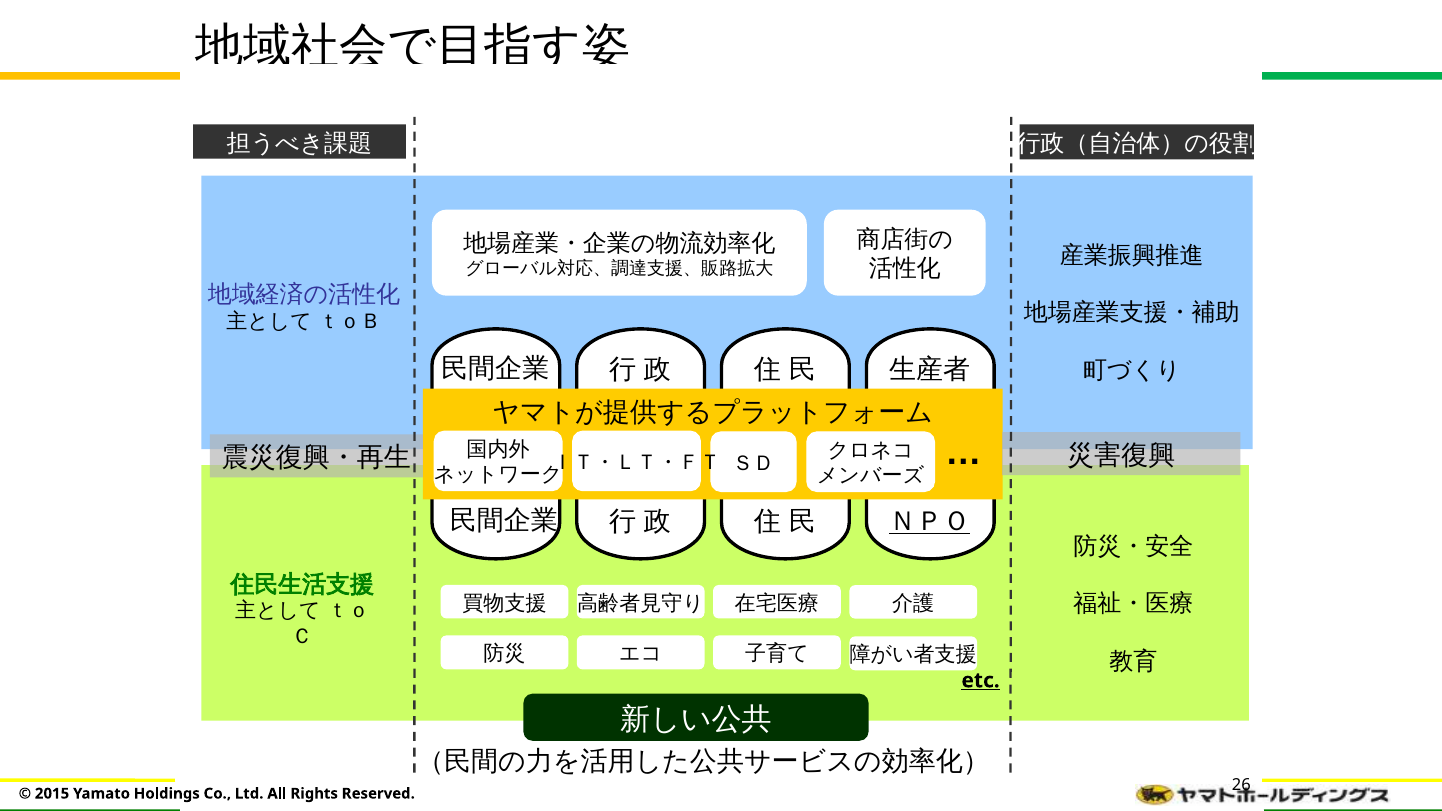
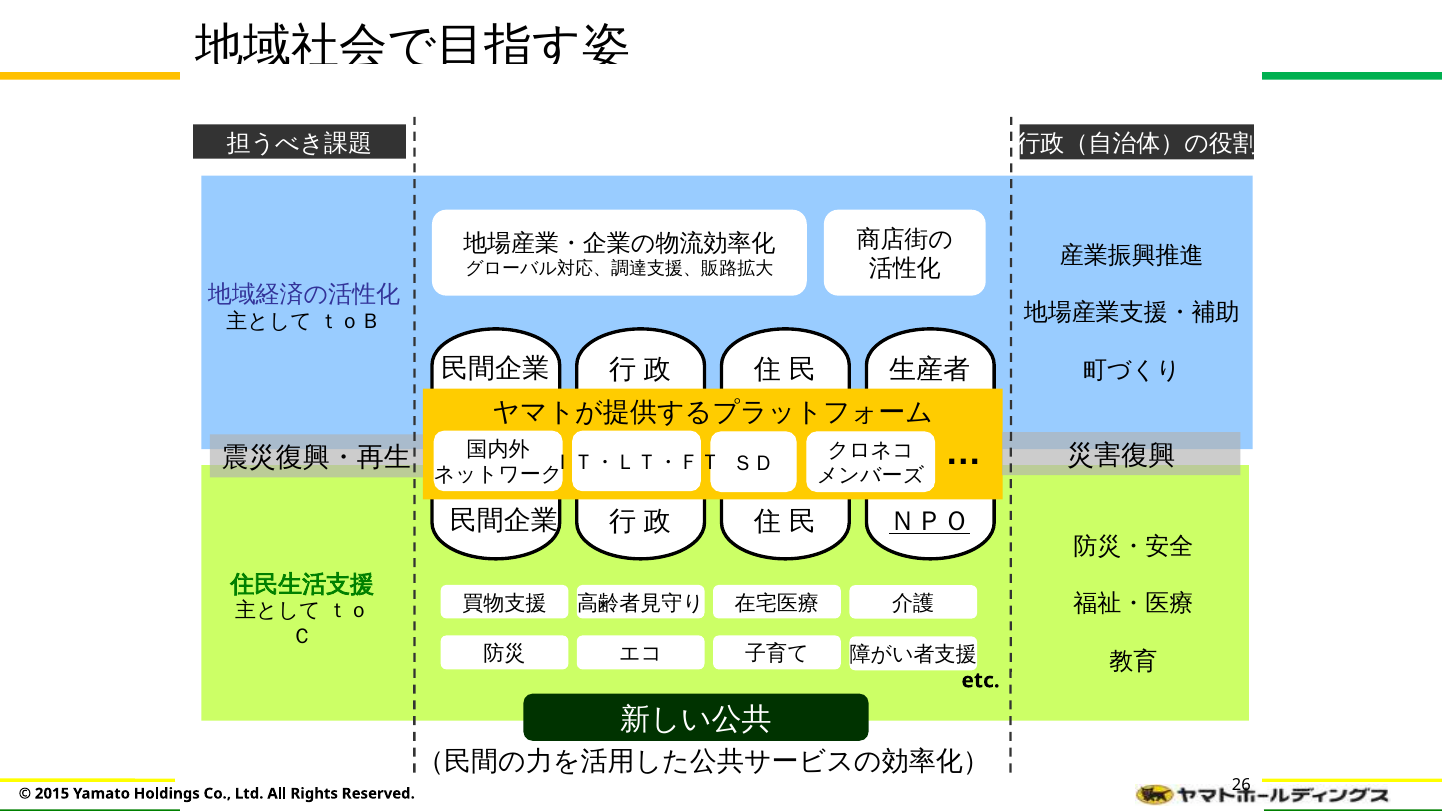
etc underline: present -> none
